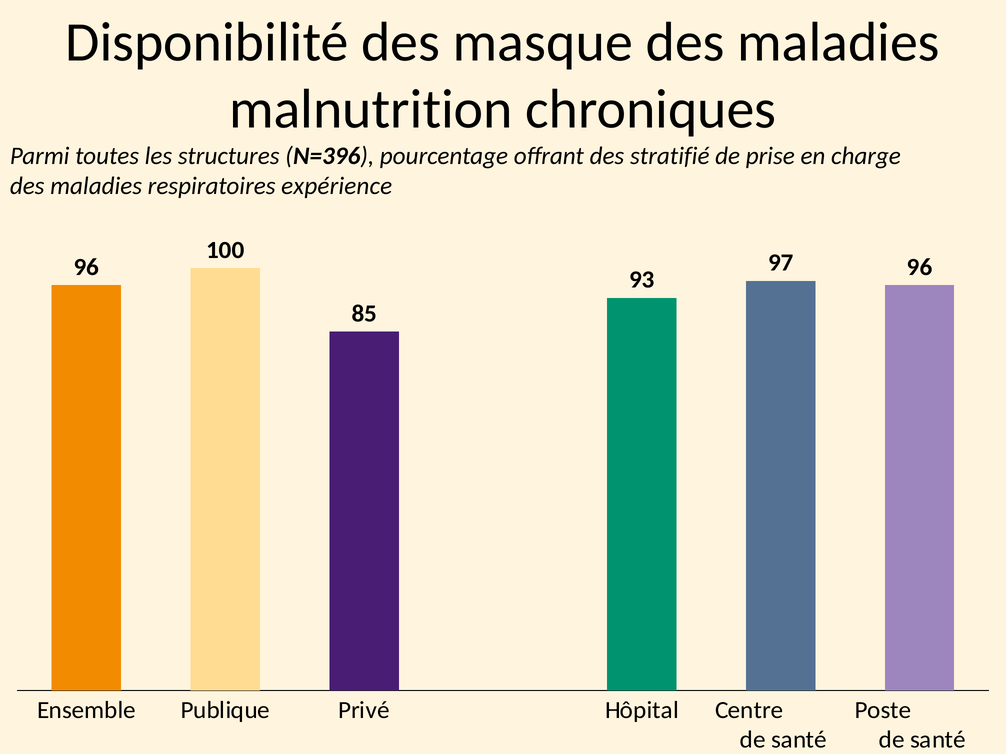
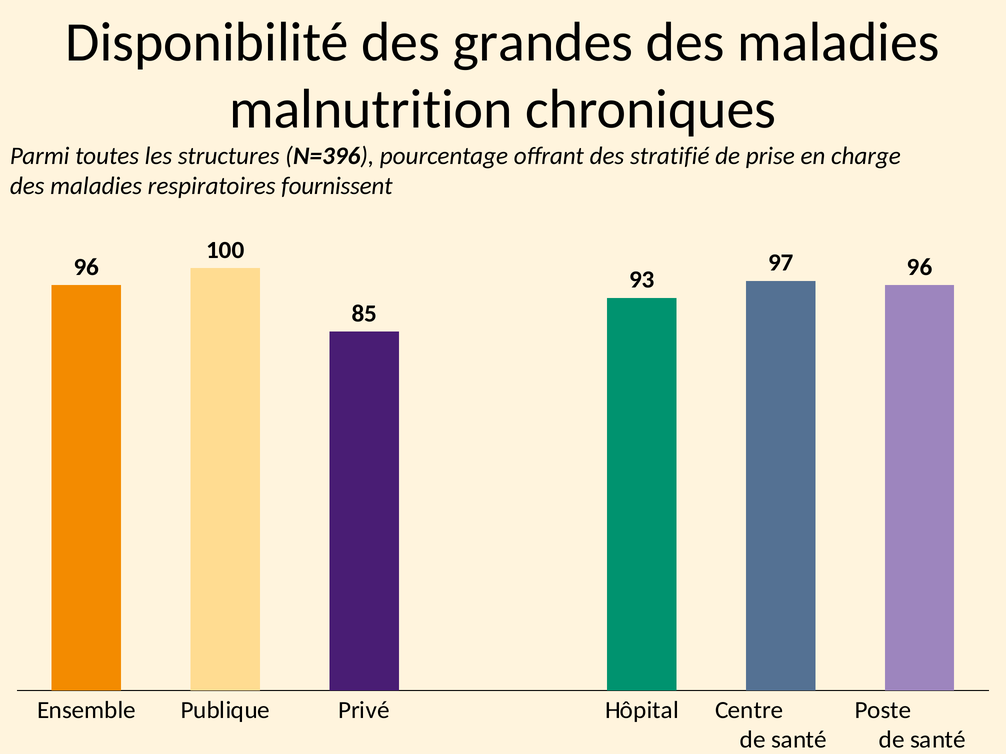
masque: masque -> grandes
expérience: expérience -> fournissent
